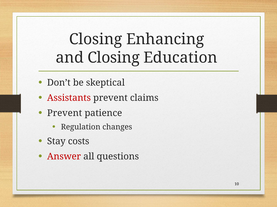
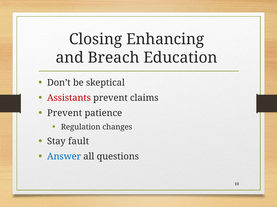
and Closing: Closing -> Breach
costs: costs -> fault
Answer colour: red -> blue
